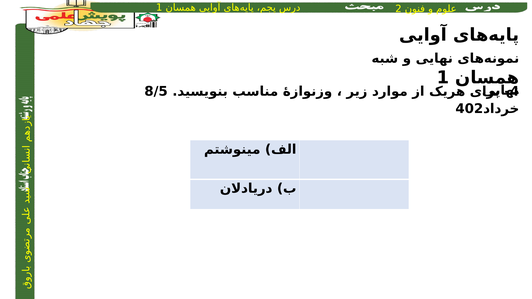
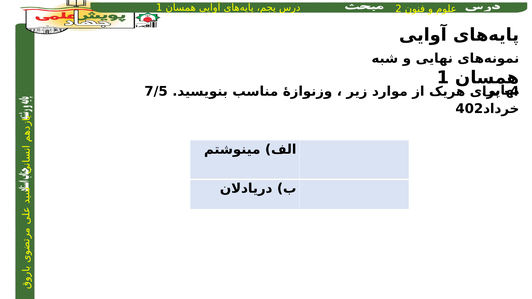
8/5: 8/5 -> 7/5
